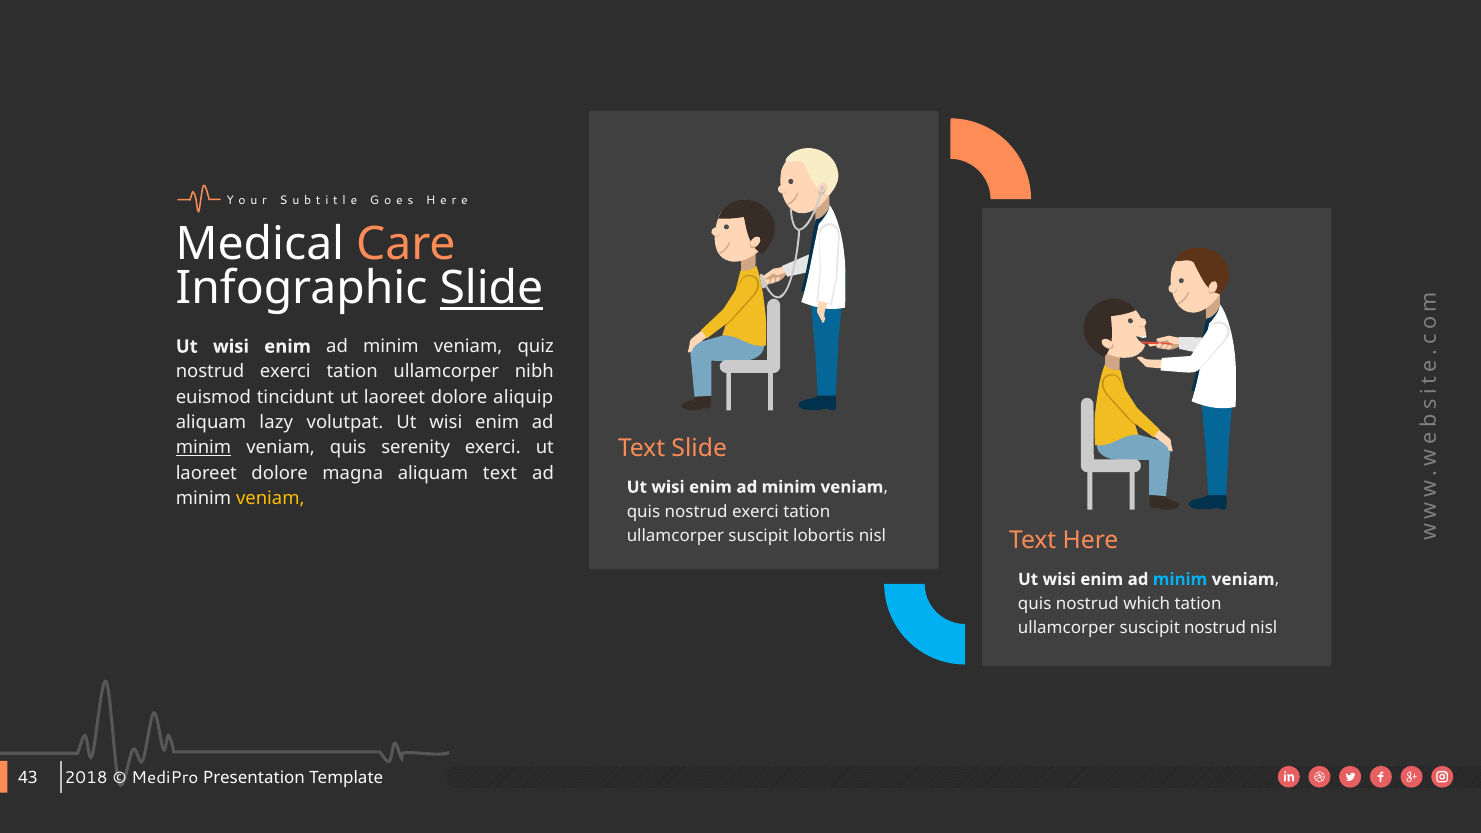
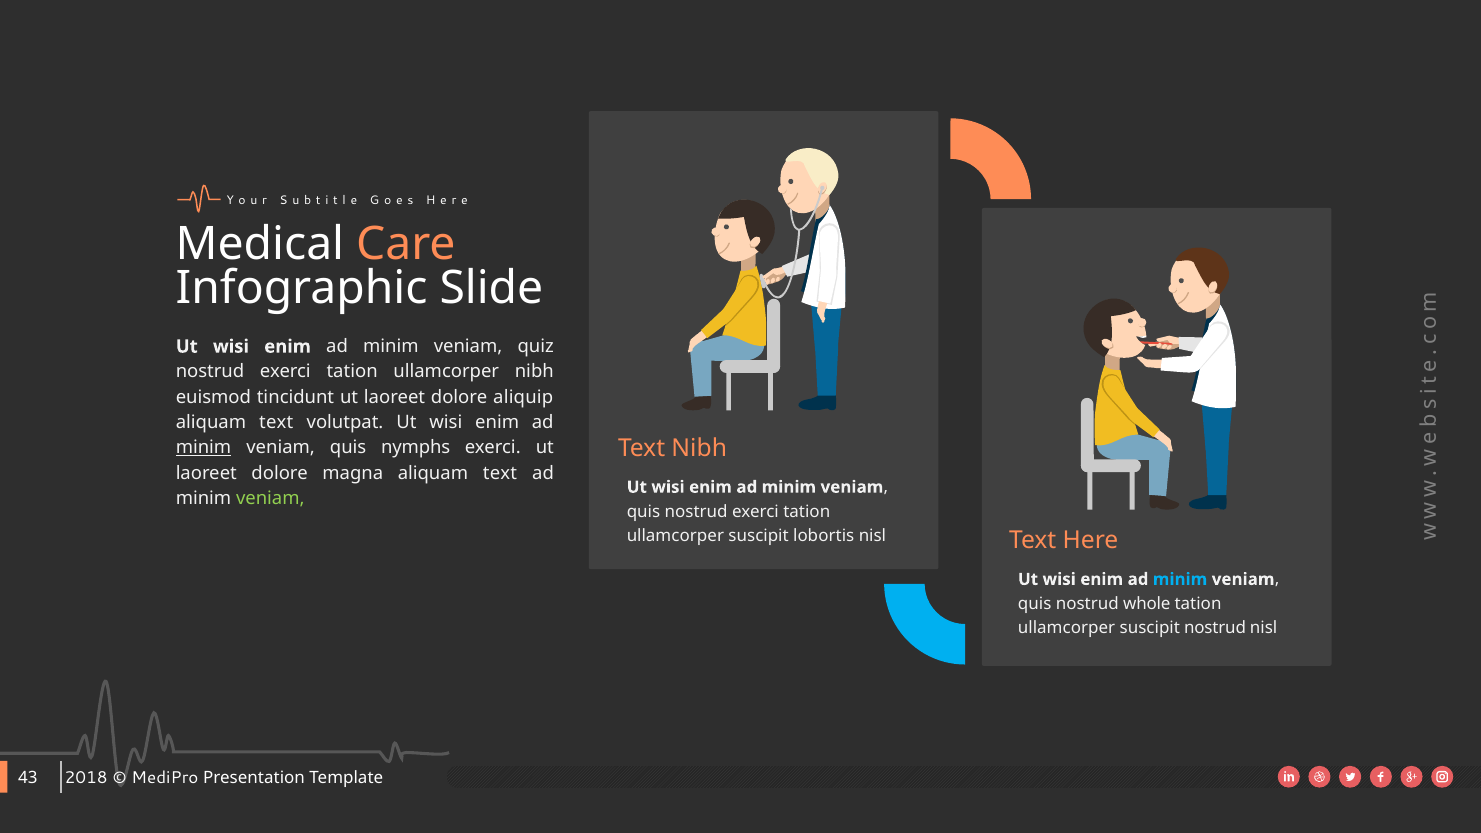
Slide at (491, 288) underline: present -> none
lazy at (276, 423): lazy -> text
Text Slide: Slide -> Nibh
serenity: serenity -> nymphs
veniam at (270, 498) colour: yellow -> light green
which: which -> whole
